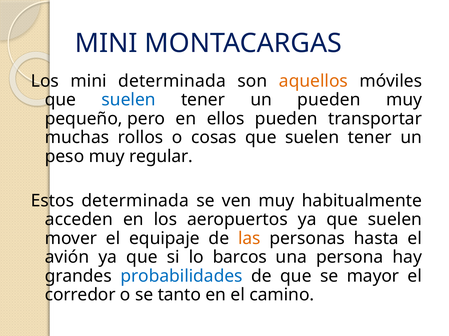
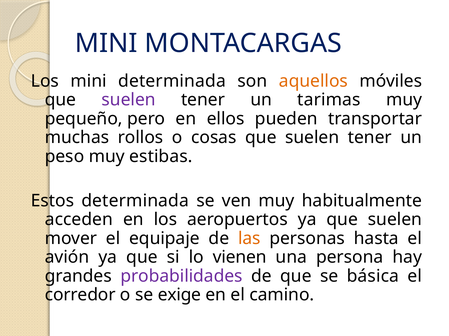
suelen at (129, 100) colour: blue -> purple
un pueden: pueden -> tarimas
regular: regular -> estibas
barcos: barcos -> vienen
probabilidades colour: blue -> purple
mayor: mayor -> básica
tanto: tanto -> exige
